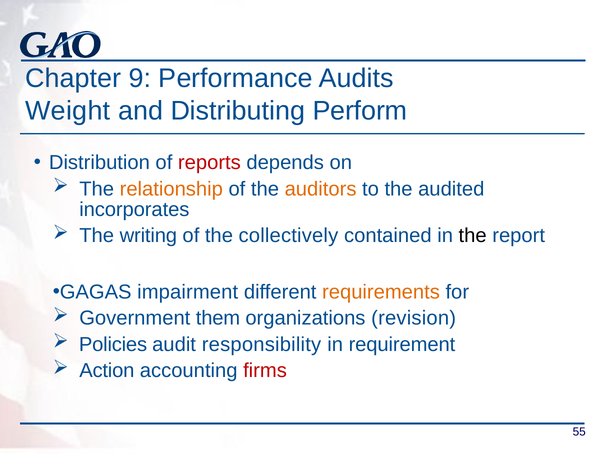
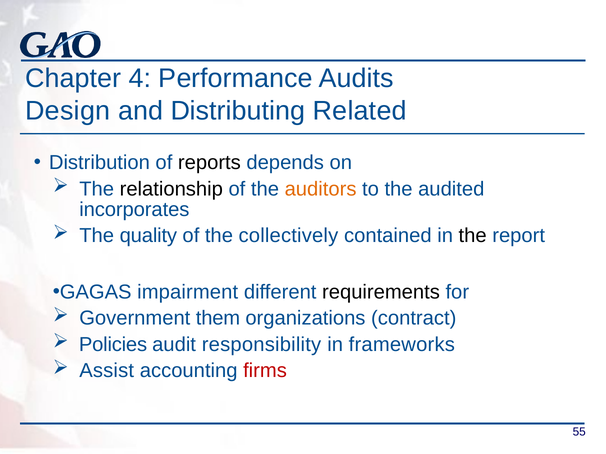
9: 9 -> 4
Weight: Weight -> Design
Perform: Perform -> Related
reports colour: red -> black
relationship colour: orange -> black
writing: writing -> quality
requirements colour: orange -> black
revision: revision -> contract
requirement: requirement -> frameworks
Action: Action -> Assist
